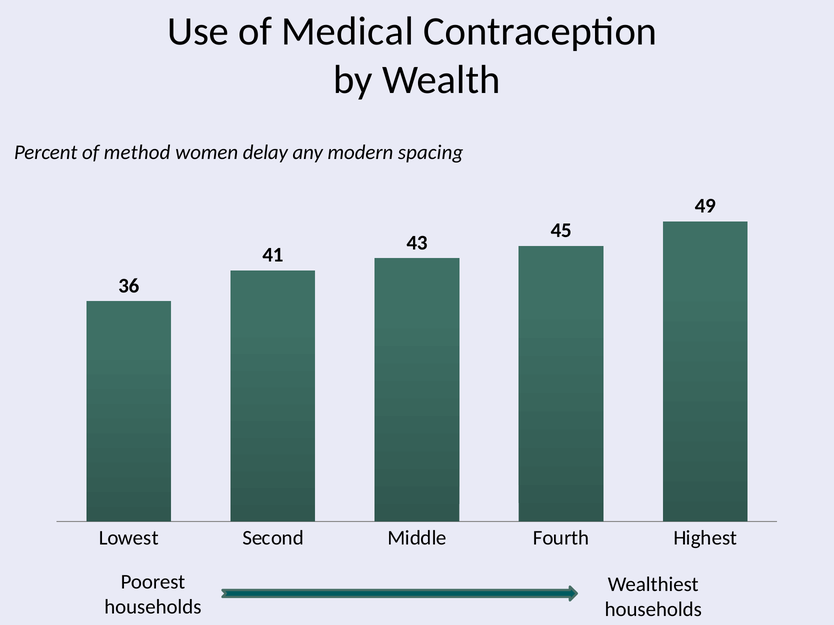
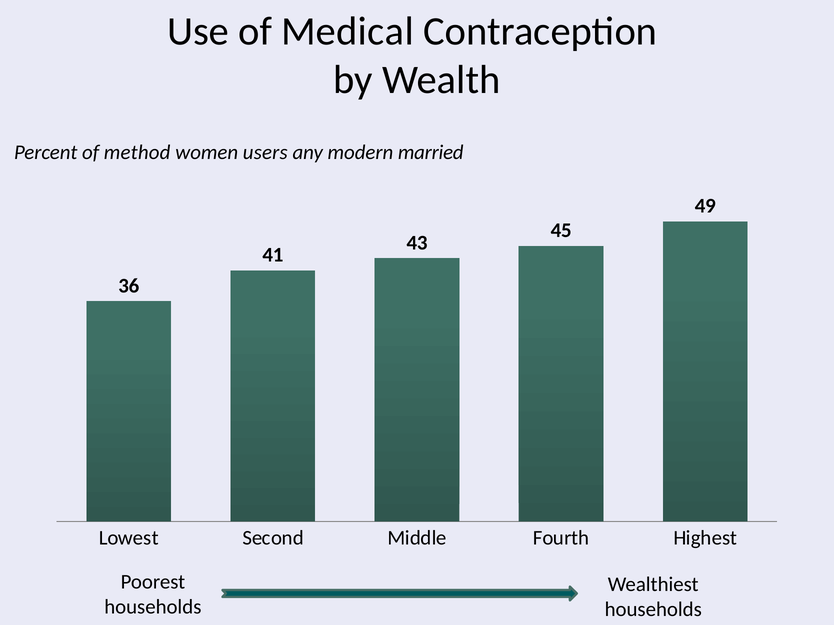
delay: delay -> users
spacing: spacing -> married
